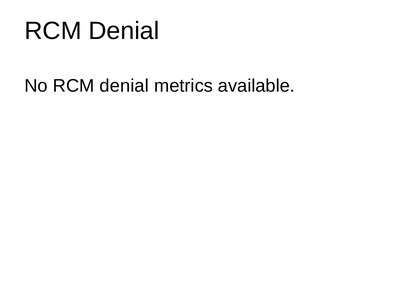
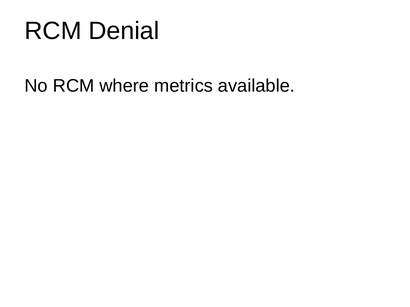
No RCM denial: denial -> where
